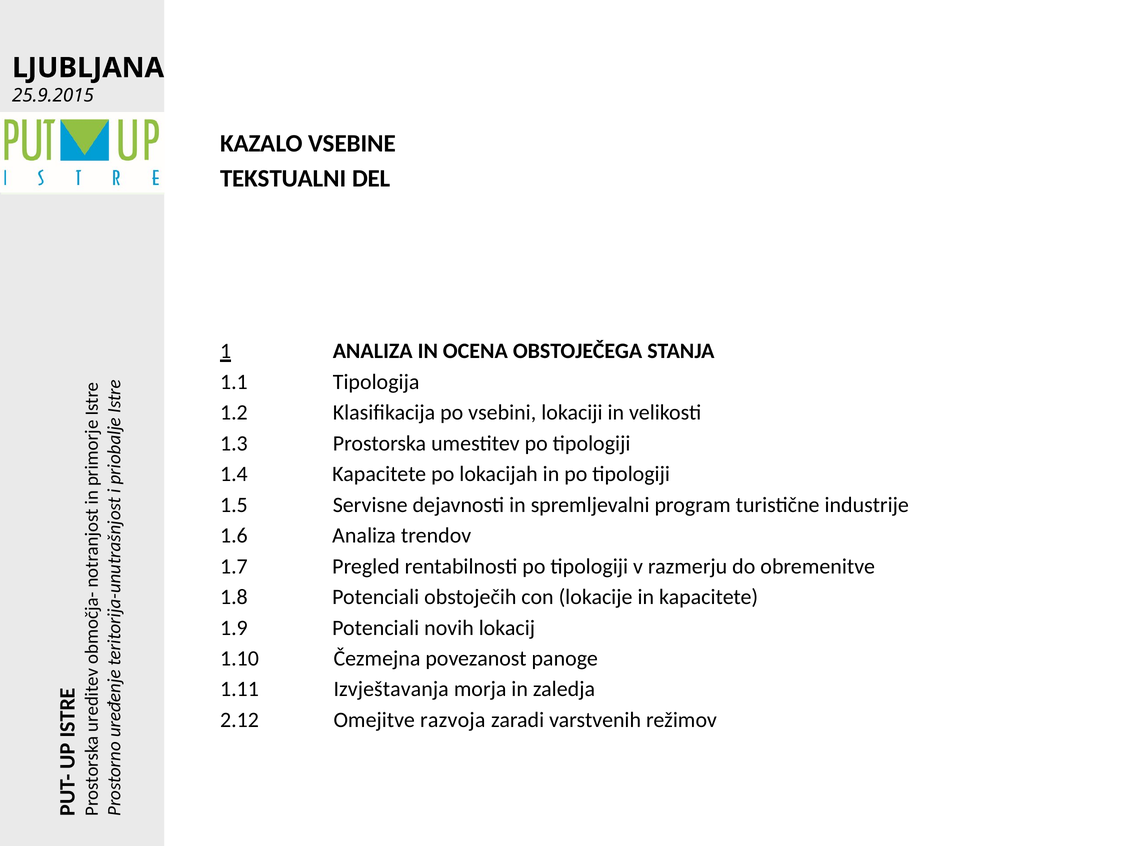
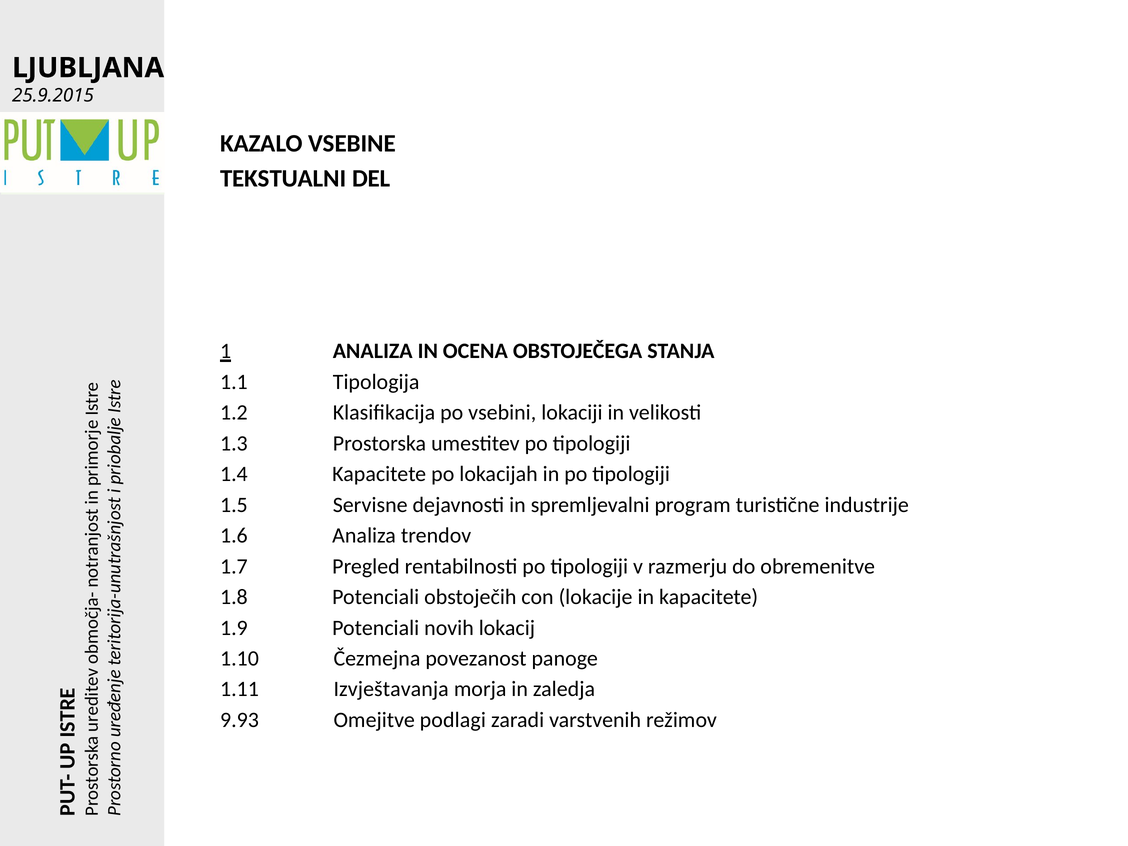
2.12: 2.12 -> 9.93
razvoja: razvoja -> podlagi
